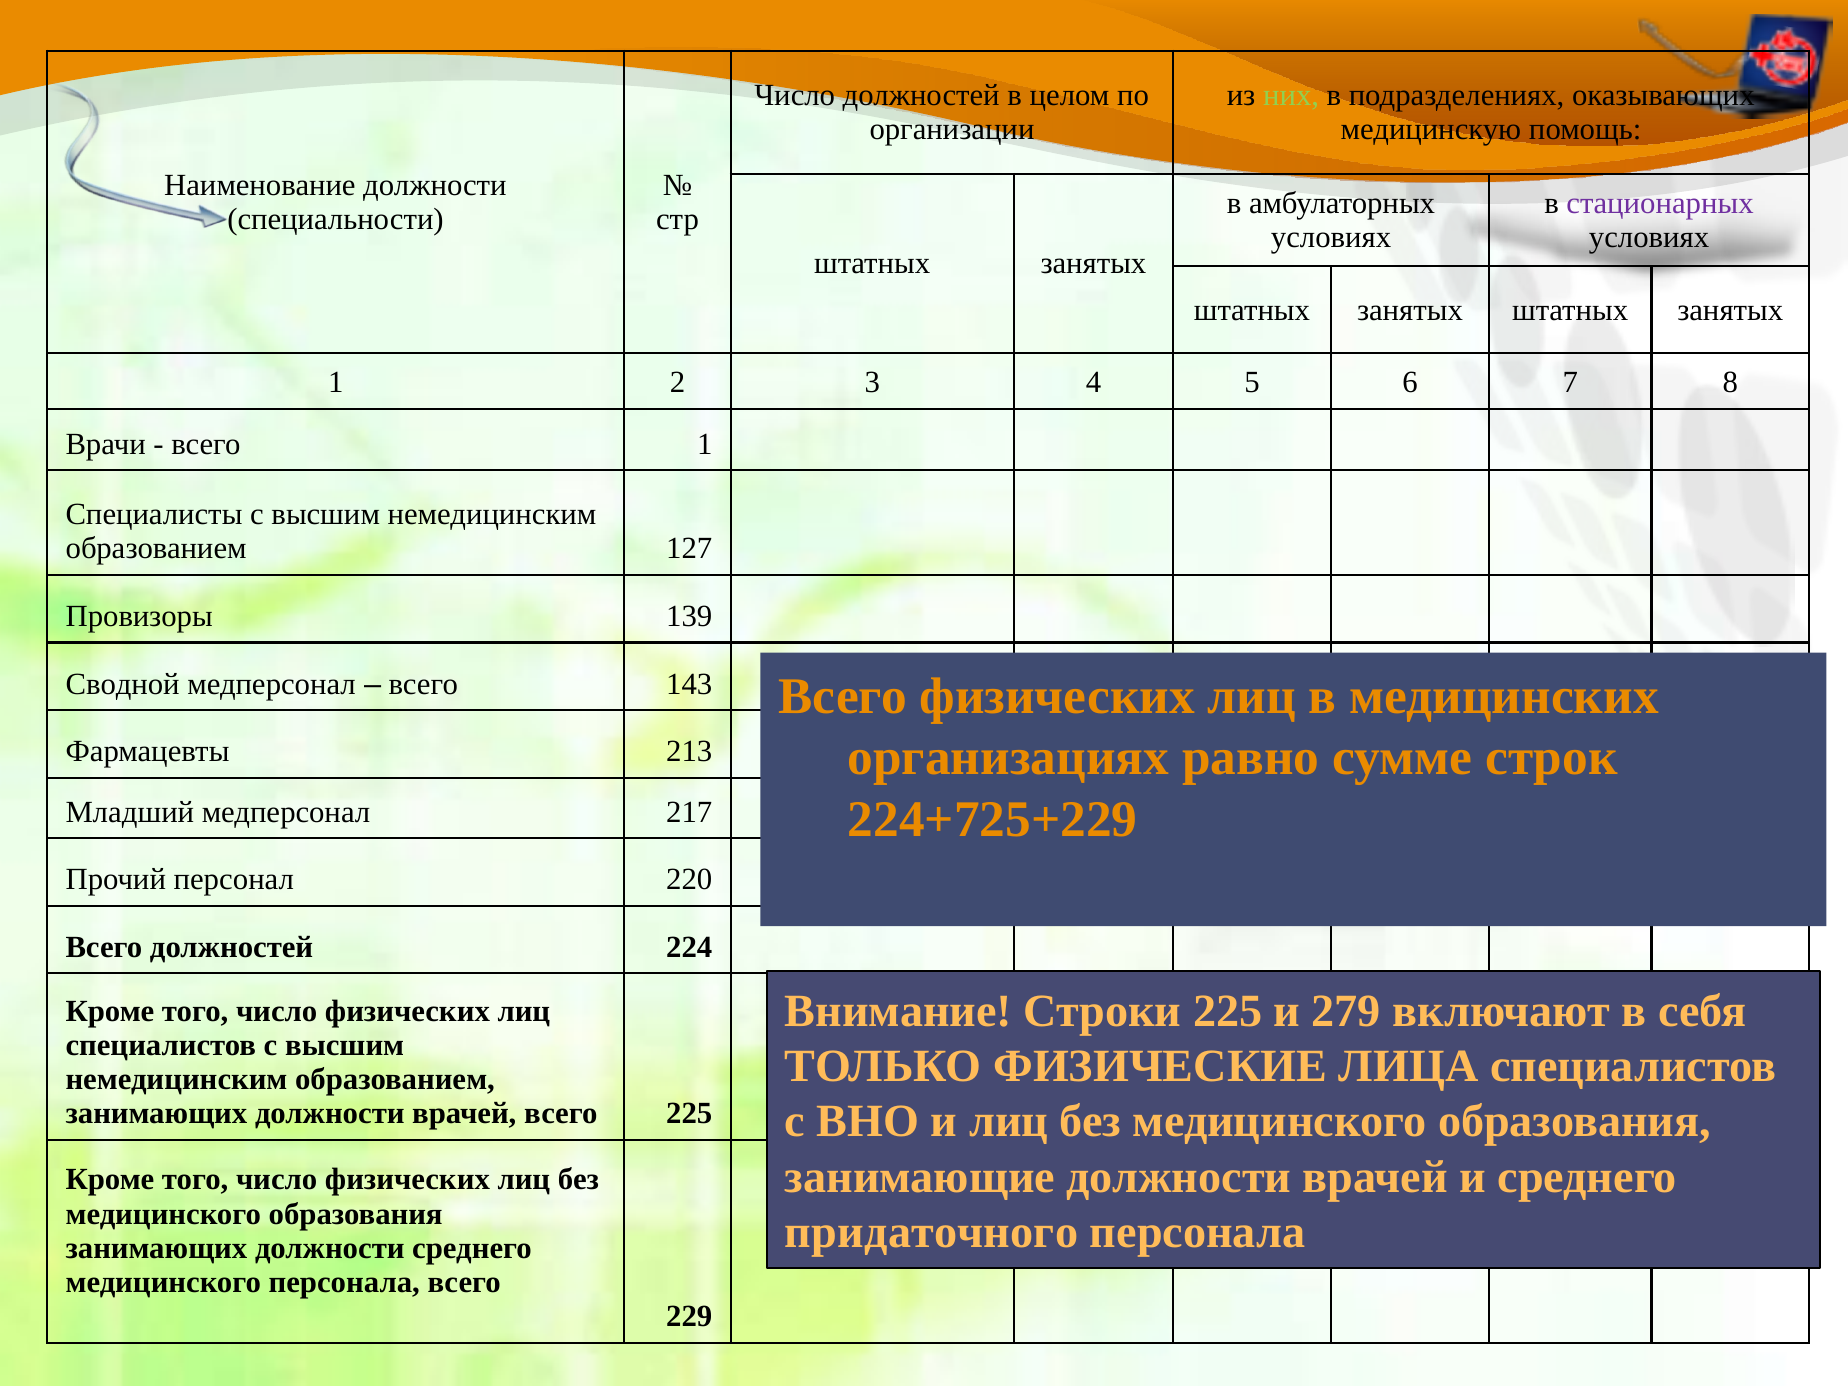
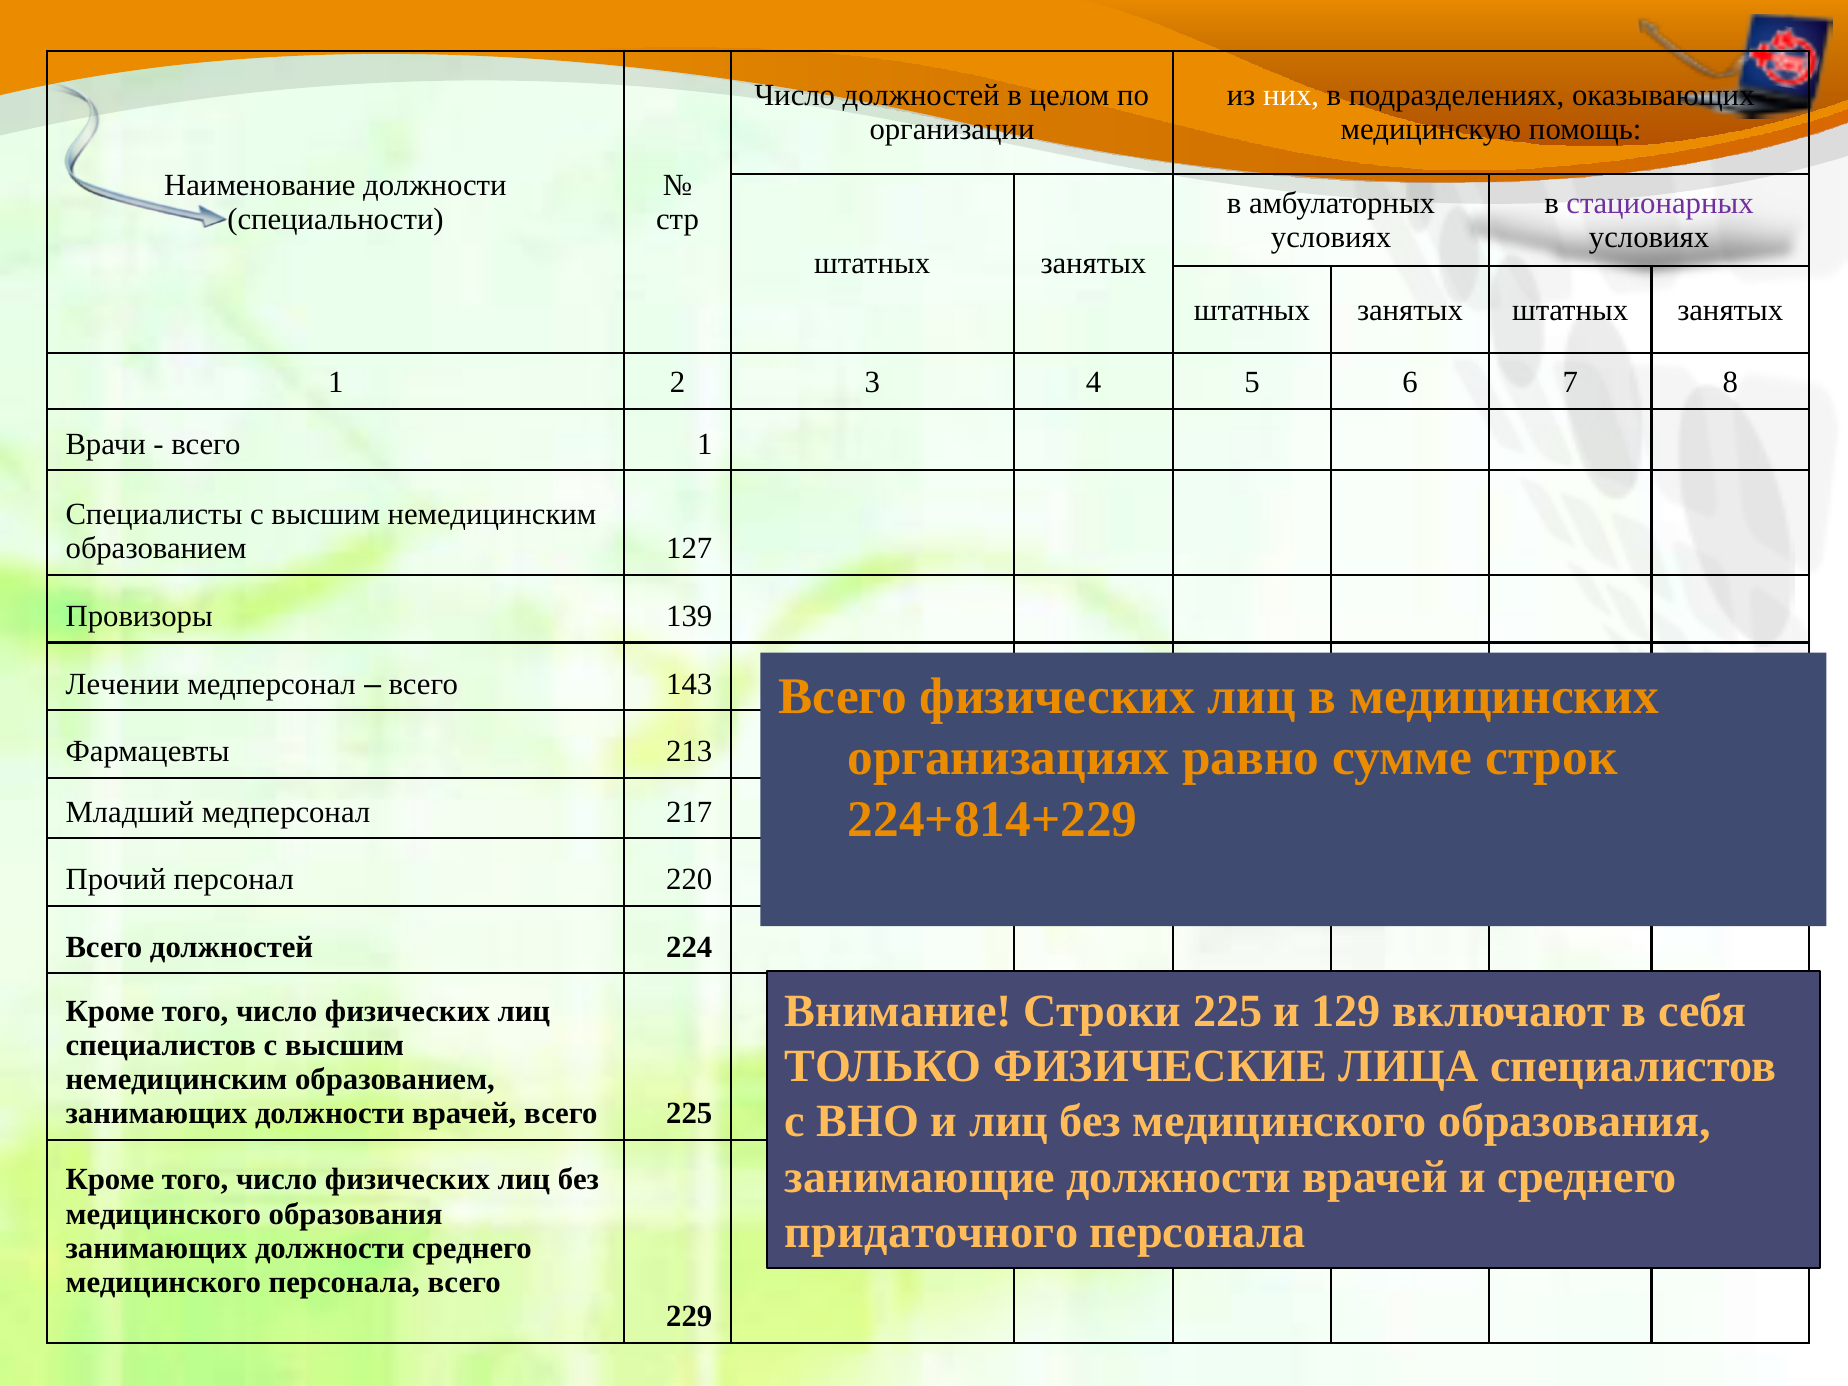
них colour: light green -> white
Сводной: Сводной -> Лечении
224+725+229: 224+725+229 -> 224+814+229
279: 279 -> 129
